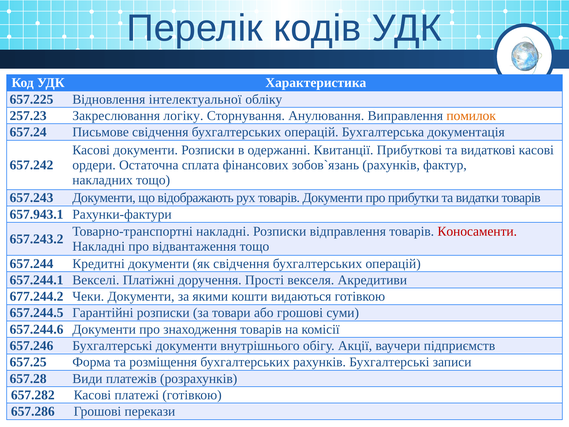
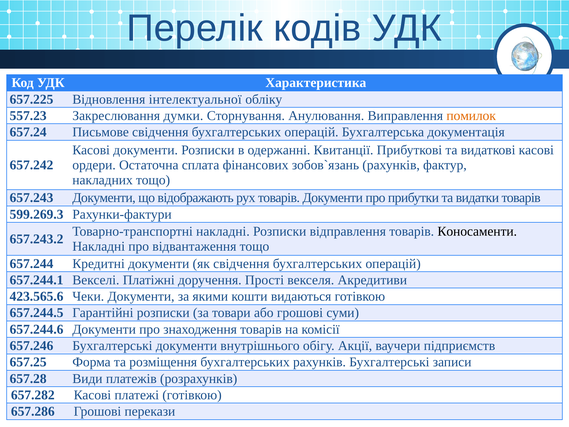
257.23: 257.23 -> 557.23
логіку: логіку -> думки
657.943.1: 657.943.1 -> 599.269.3
Коносаменти colour: red -> black
677.244.2: 677.244.2 -> 423.565.6
